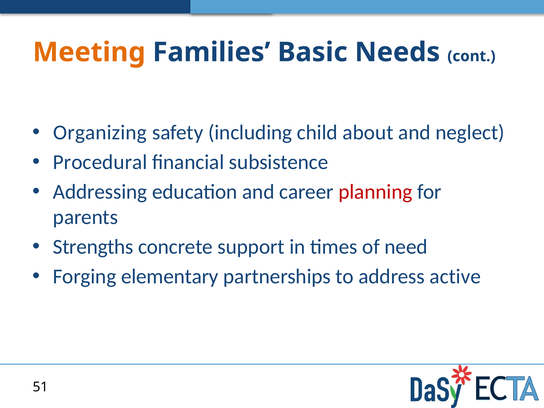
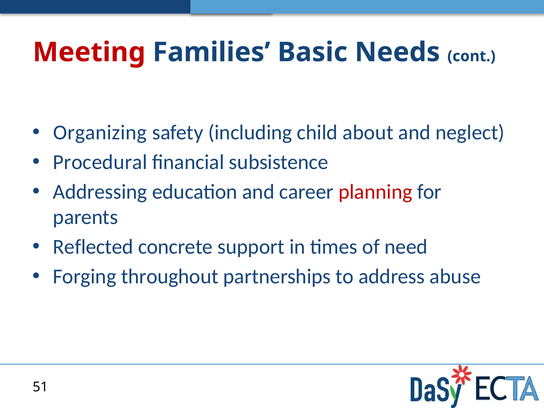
Meeting colour: orange -> red
Strengths: Strengths -> Reflected
elementary: elementary -> throughout
active: active -> abuse
